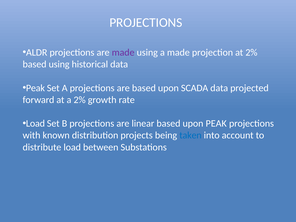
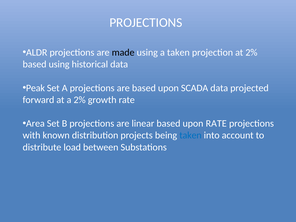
made at (123, 52) colour: purple -> black
a made: made -> taken
Load at (35, 123): Load -> Area
upon PEAK: PEAK -> RATE
